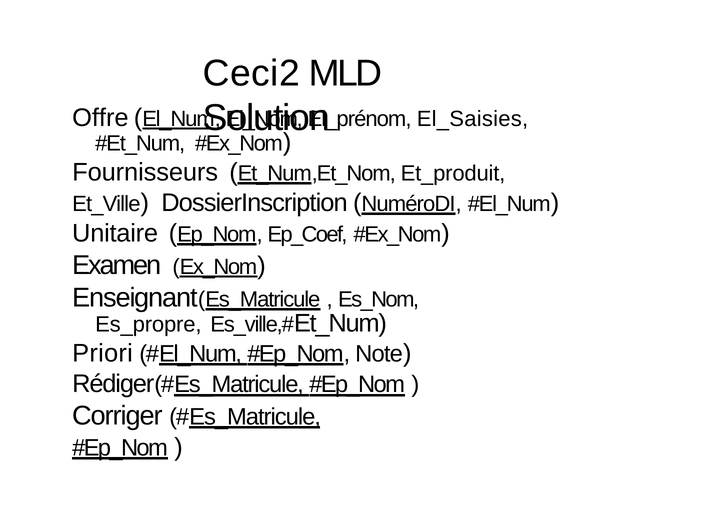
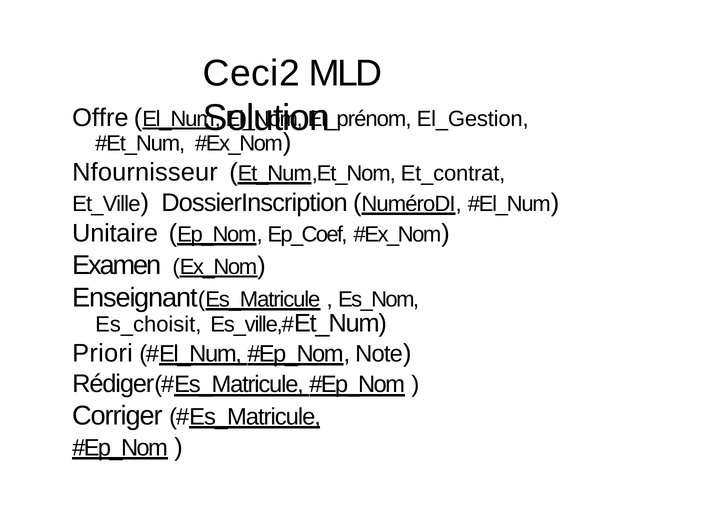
El_Saisies: El_Saisies -> El_Gestion
Fournisseurs: Fournisseurs -> Nfournisseur
Et_produit: Et_produit -> Et_contrat
Es_propre: Es_propre -> Es_choisit
